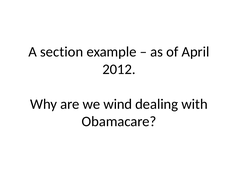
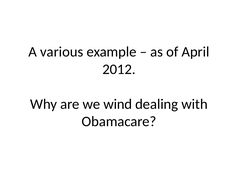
section: section -> various
